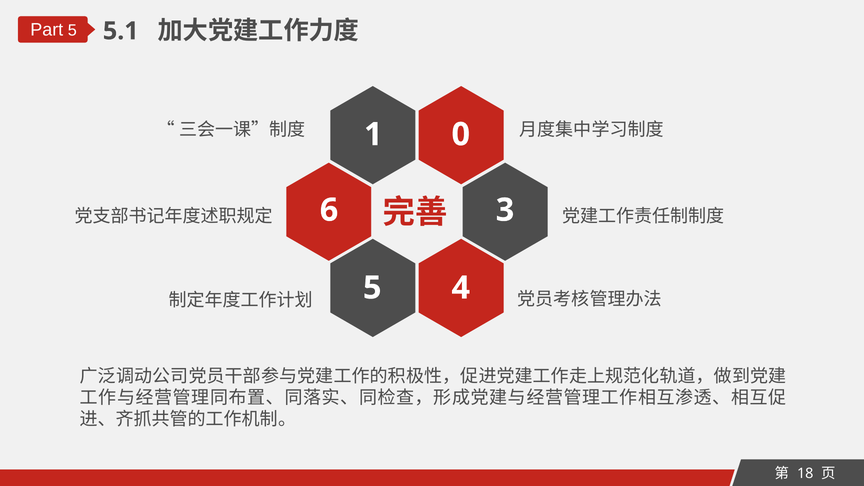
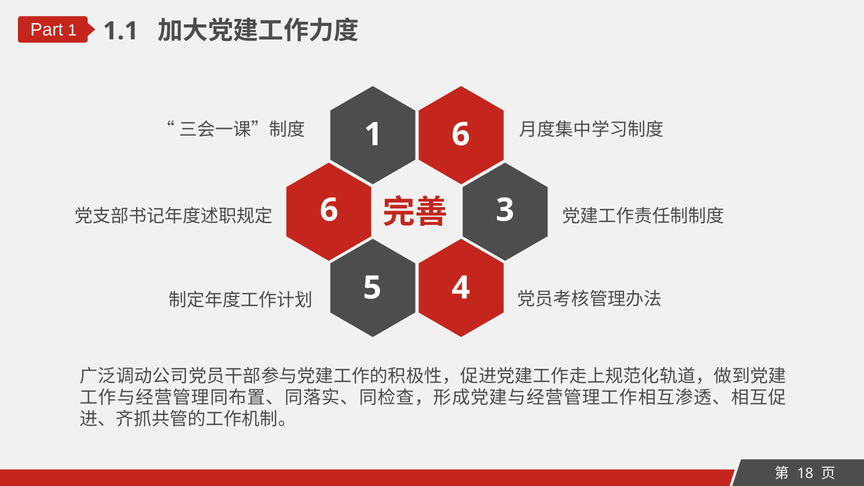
Part 5: 5 -> 1
5.1: 5.1 -> 1.1
1 0: 0 -> 6
